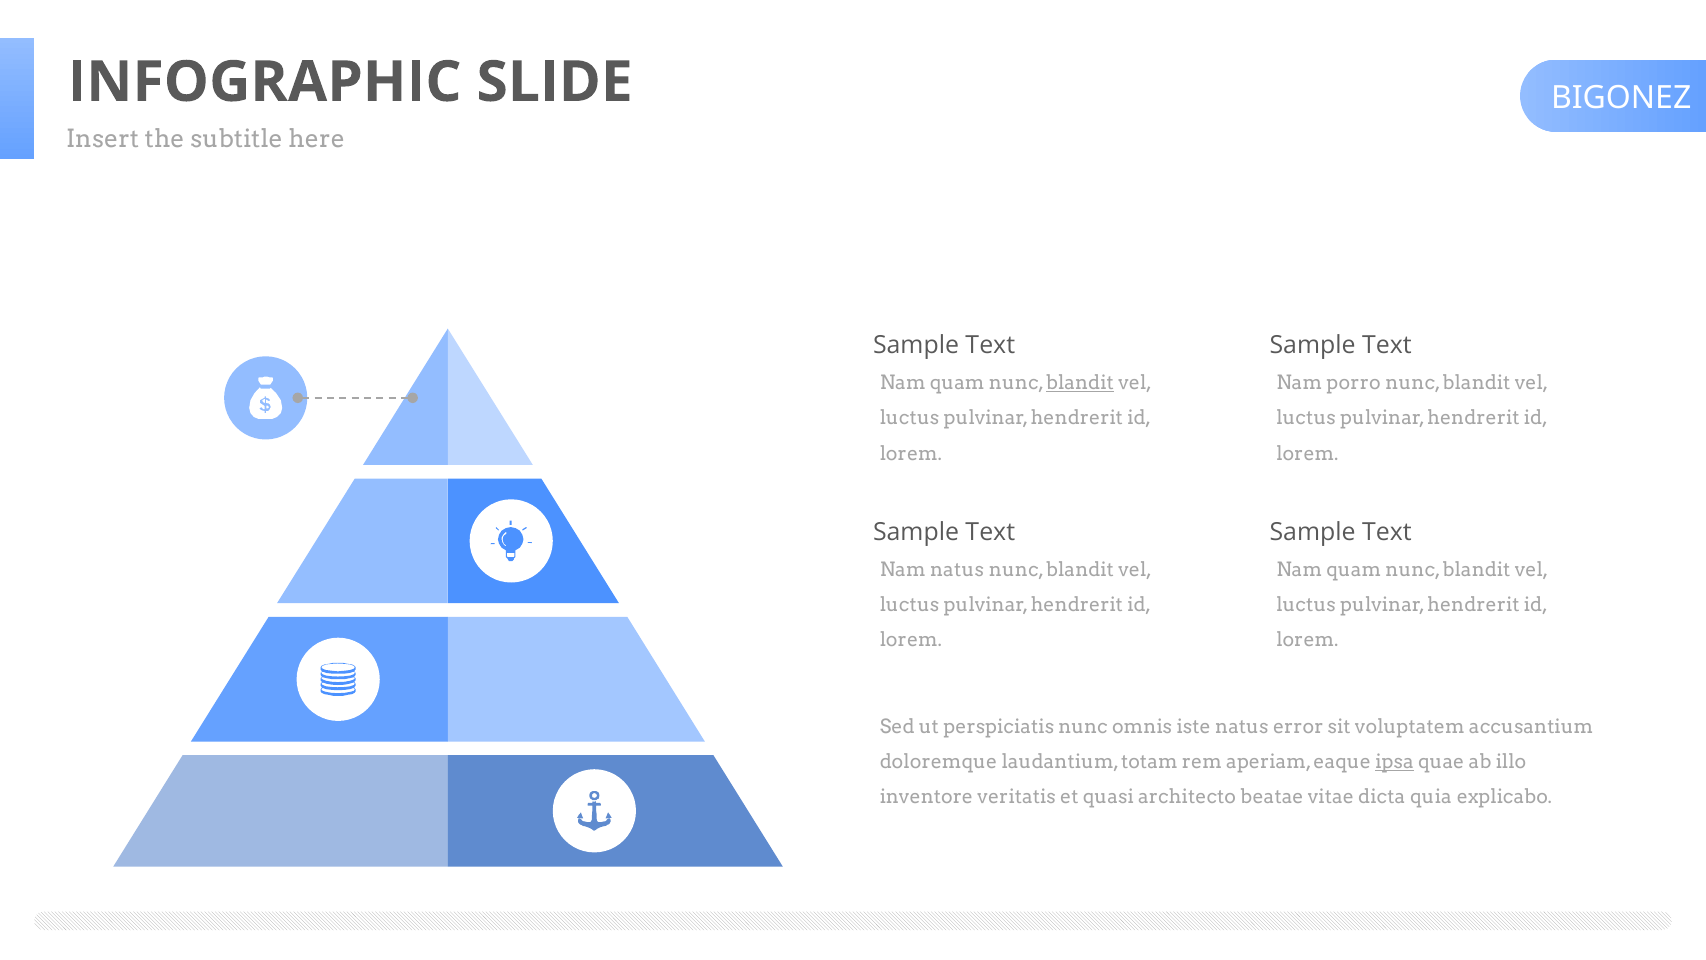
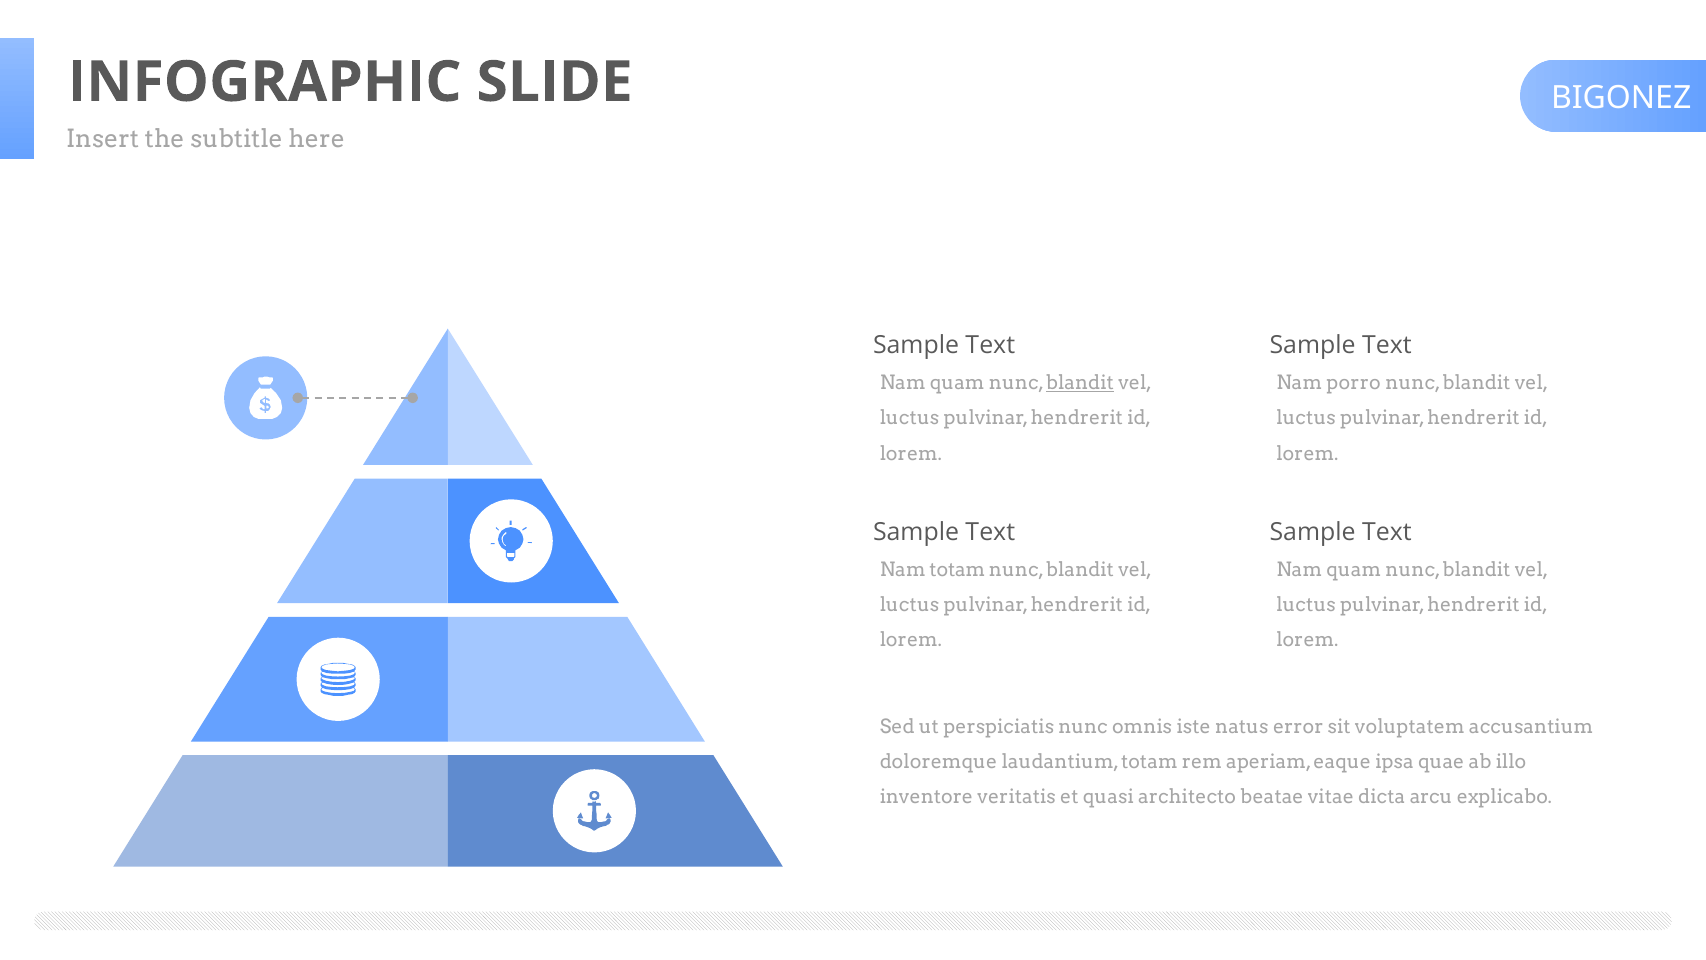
Nam natus: natus -> totam
ipsa underline: present -> none
quia: quia -> arcu
